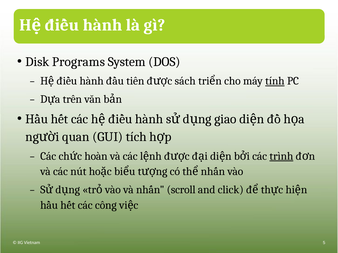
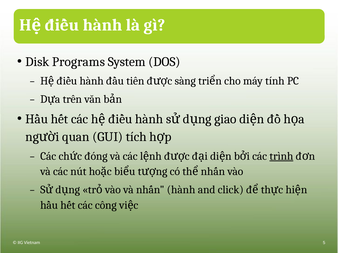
sách: sách -> sàng
tính underline: present -> none
hoàn: hoàn -> đóng
scroll at (181, 190): scroll -> hành
